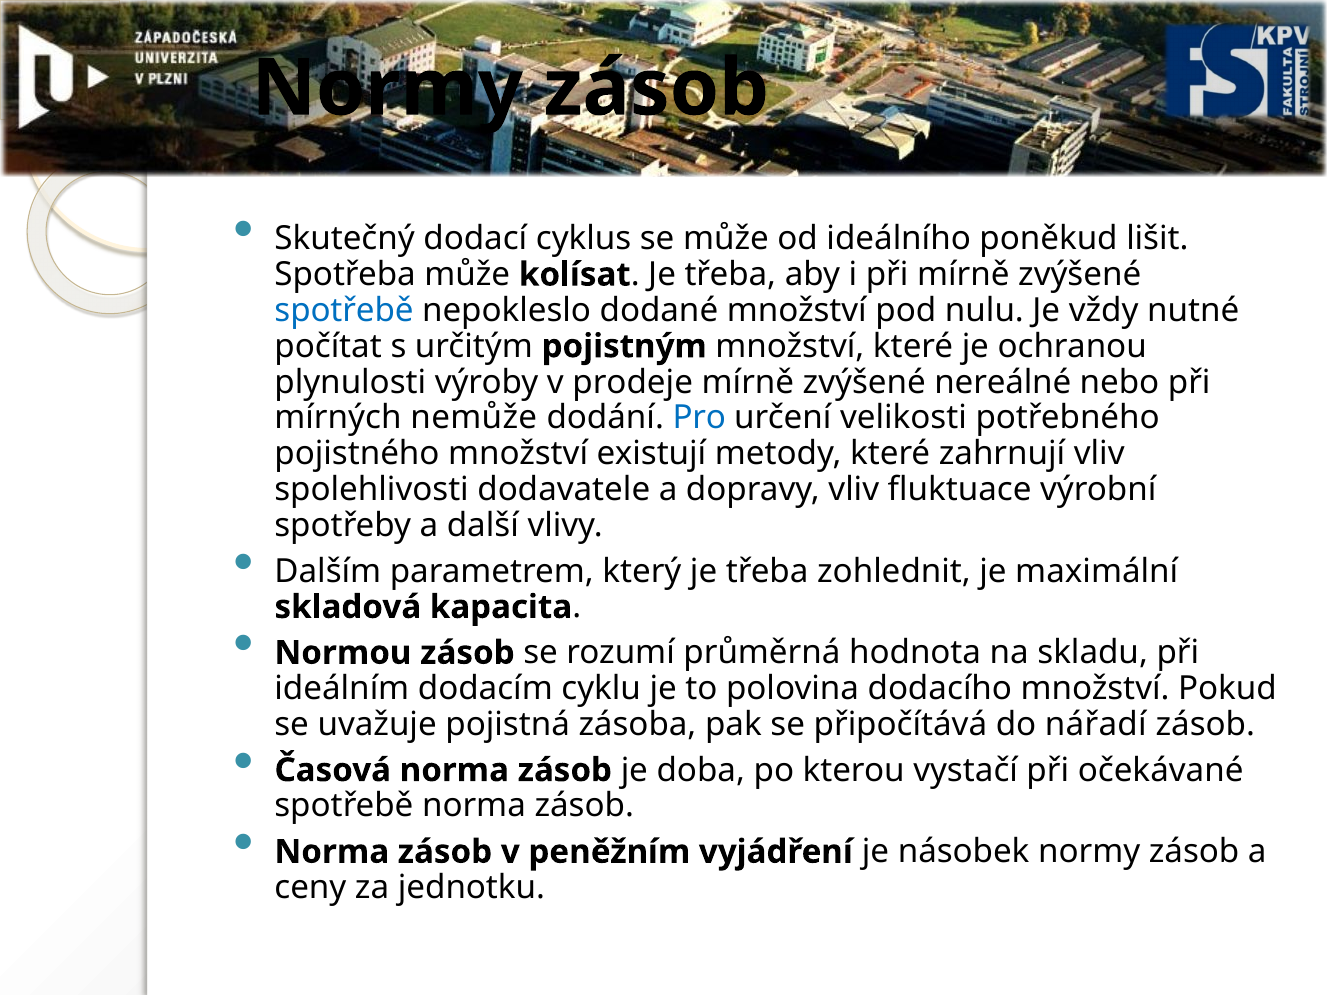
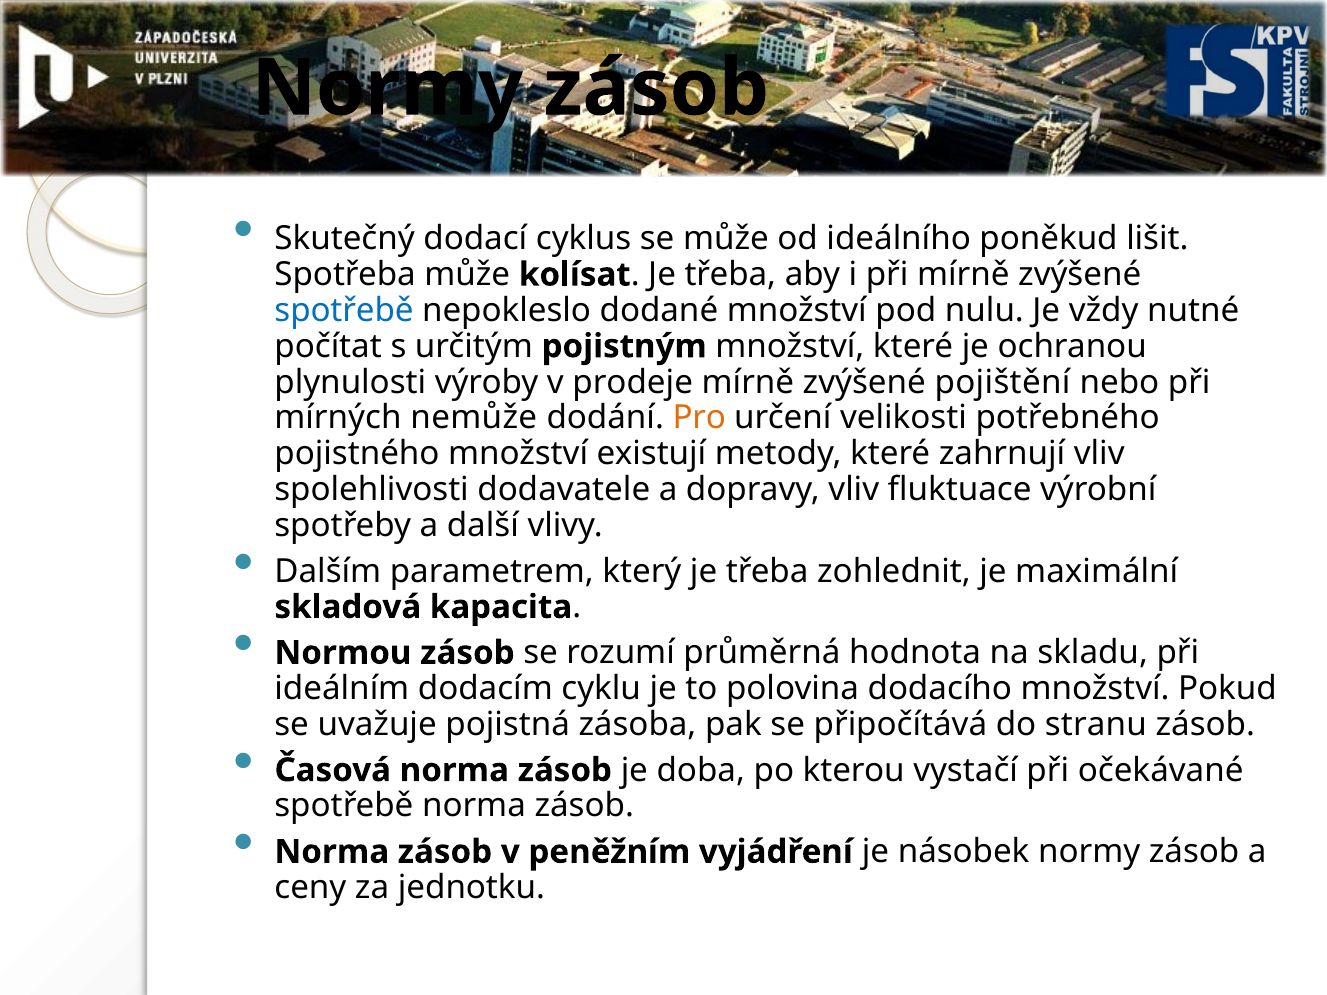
nereálné: nereálné -> pojištění
Pro colour: blue -> orange
nářadí: nářadí -> stranu
